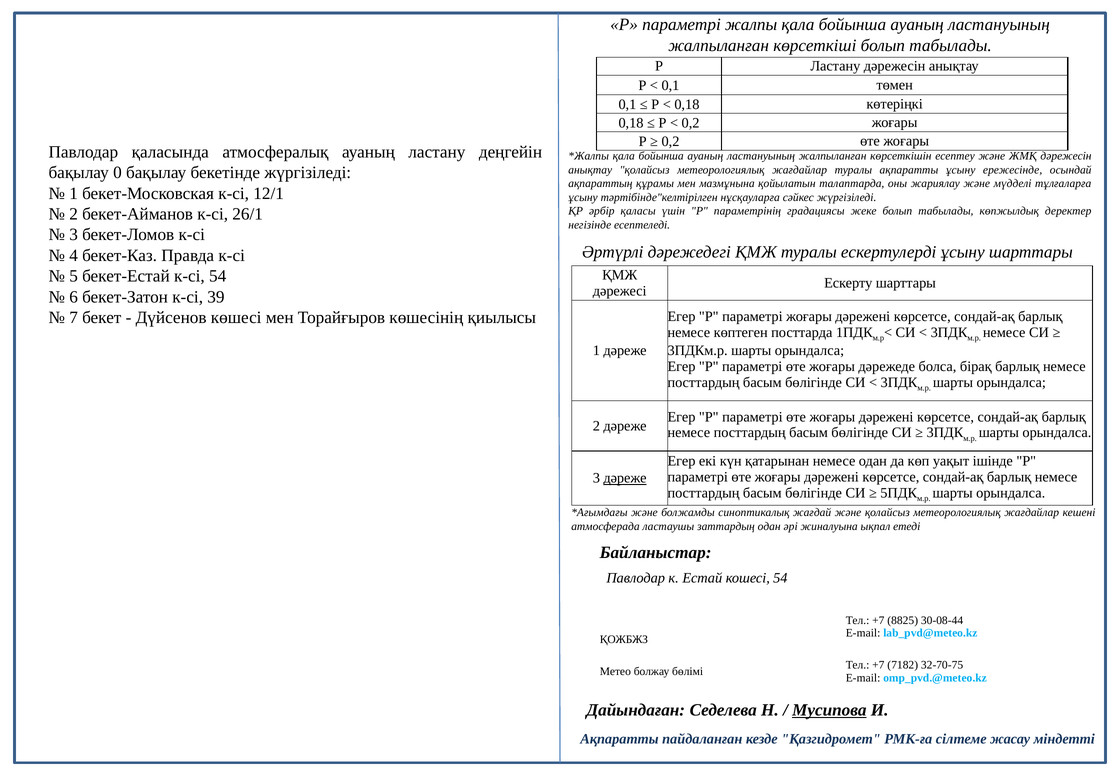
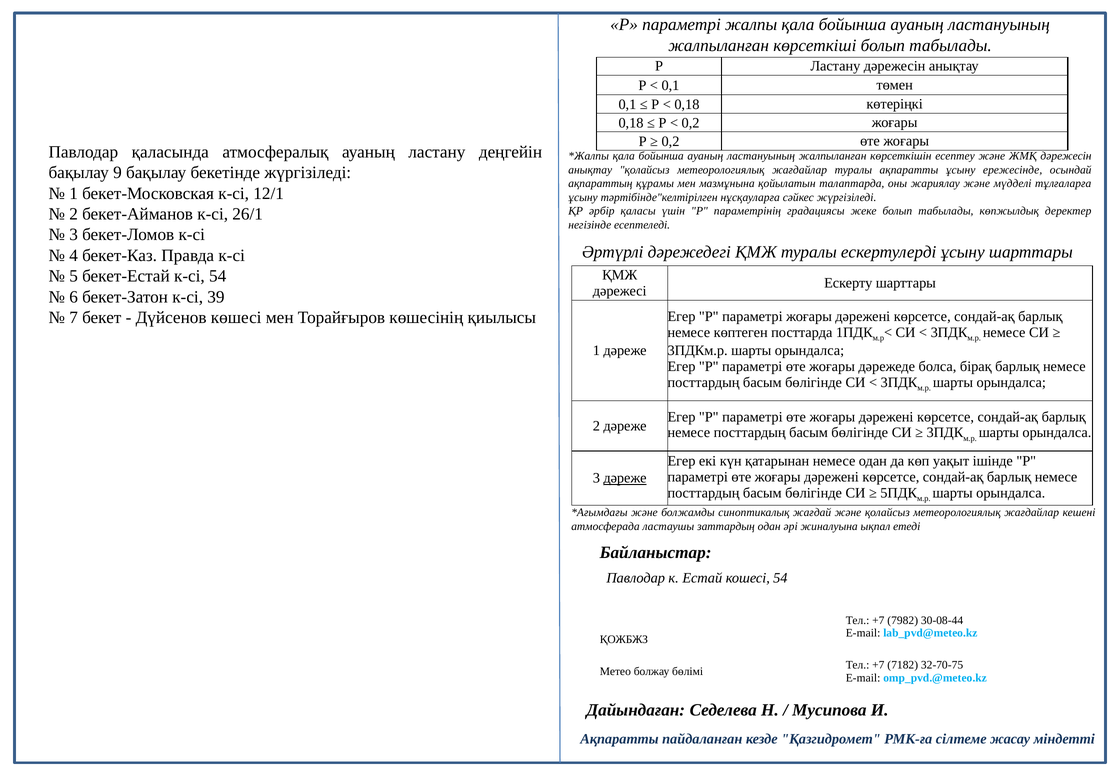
0: 0 -> 9
8825: 8825 -> 7982
Мусипова underline: present -> none
